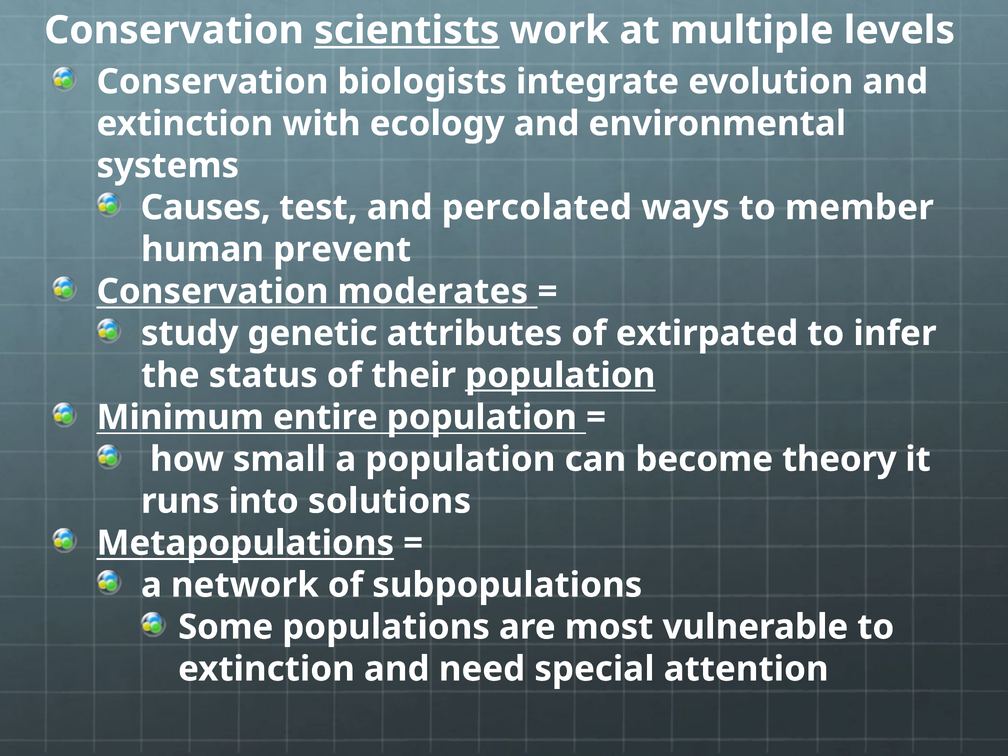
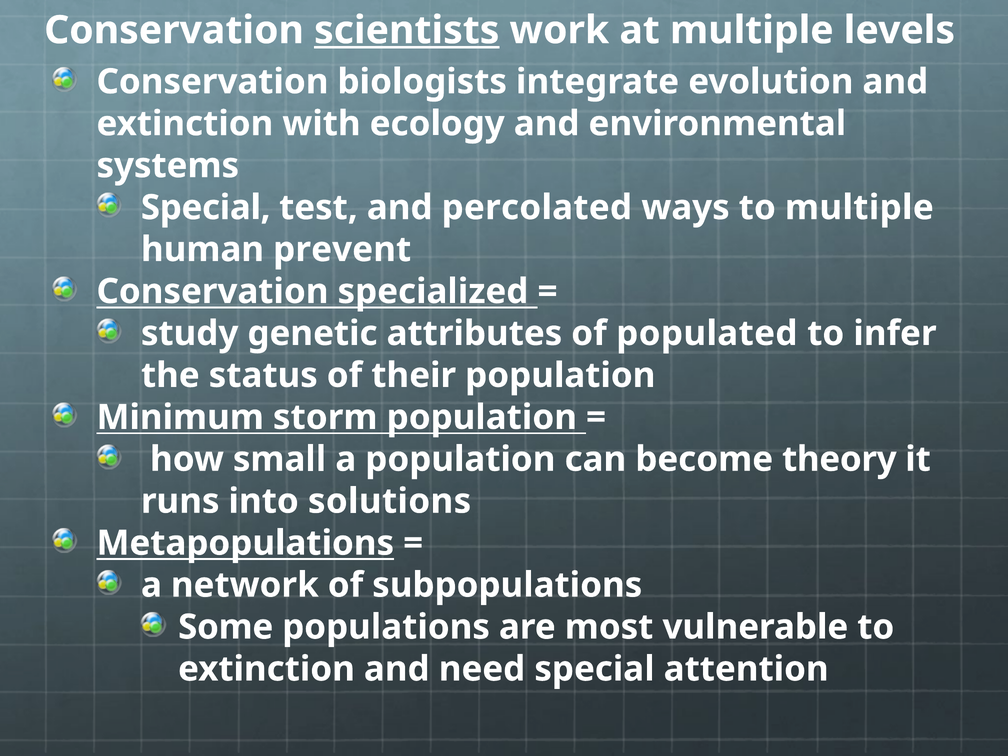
Causes at (206, 208): Causes -> Special
to member: member -> multiple
moderates: moderates -> specialized
extirpated: extirpated -> populated
population at (560, 375) underline: present -> none
entire: entire -> storm
